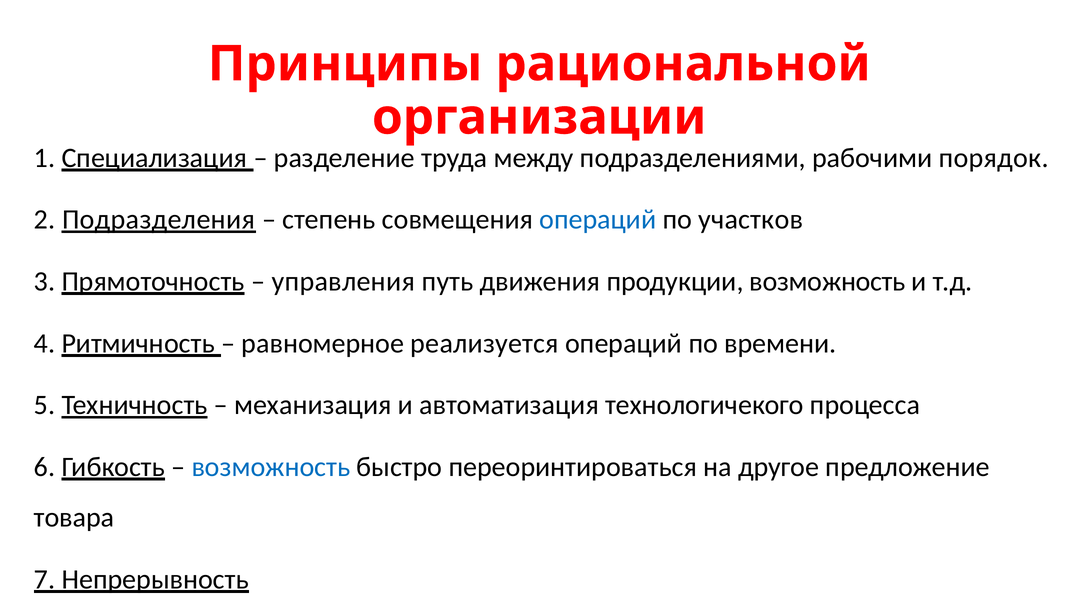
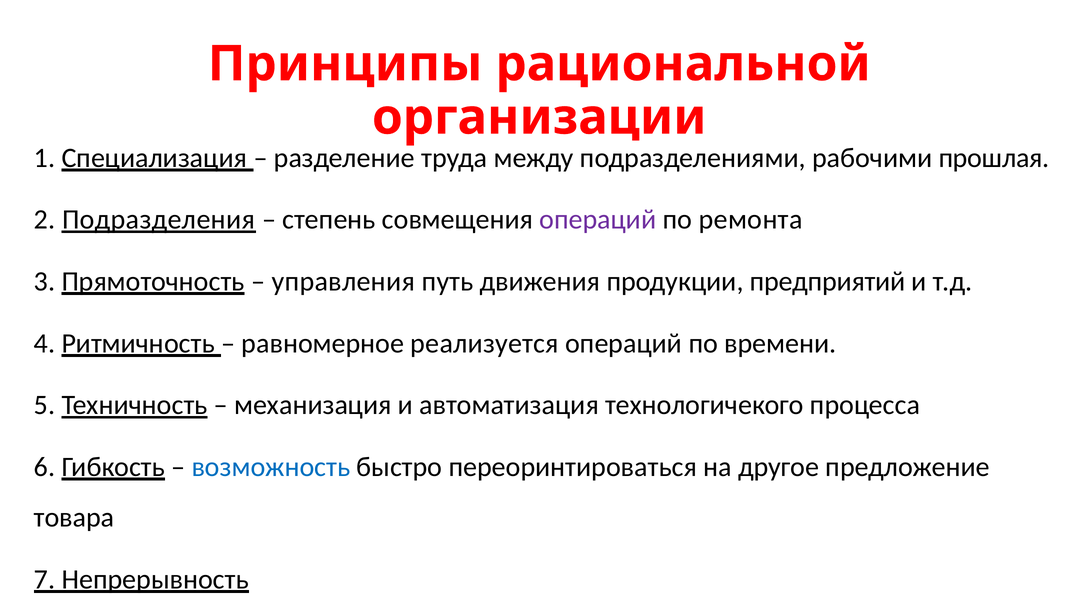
порядок: порядок -> прошлая
операций at (598, 220) colour: blue -> purple
участков: участков -> ремонта
продукции возможность: возможность -> предприятий
